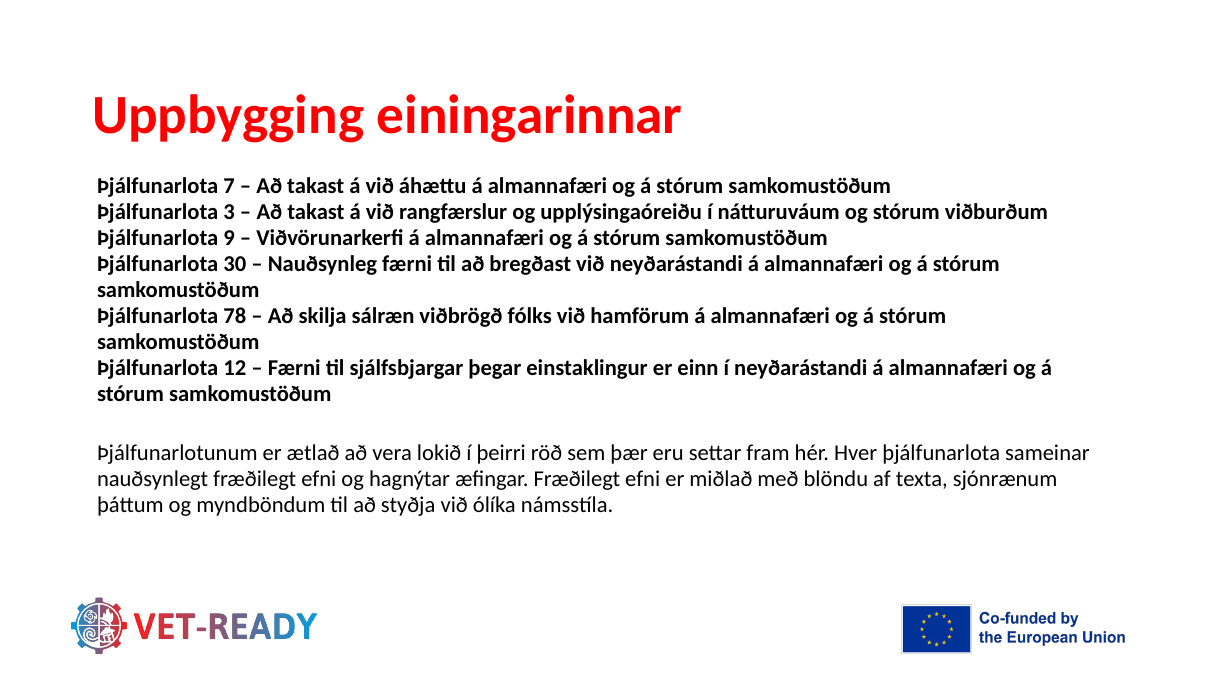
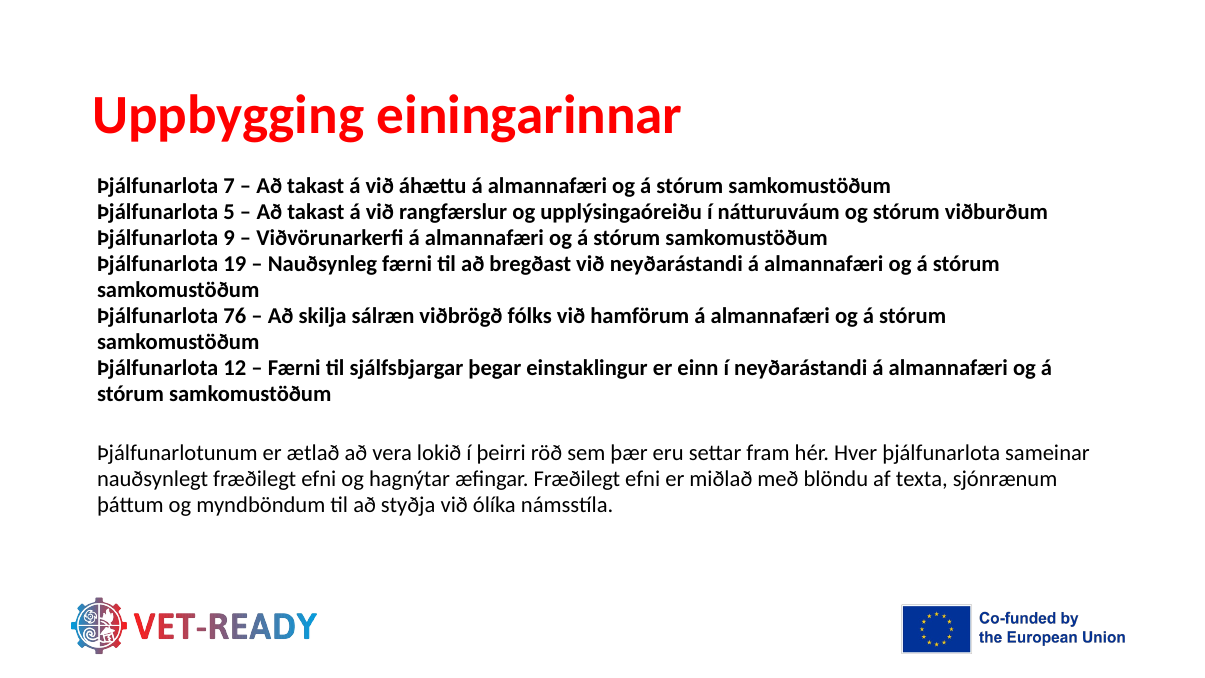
3: 3 -> 5
30: 30 -> 19
78: 78 -> 76
